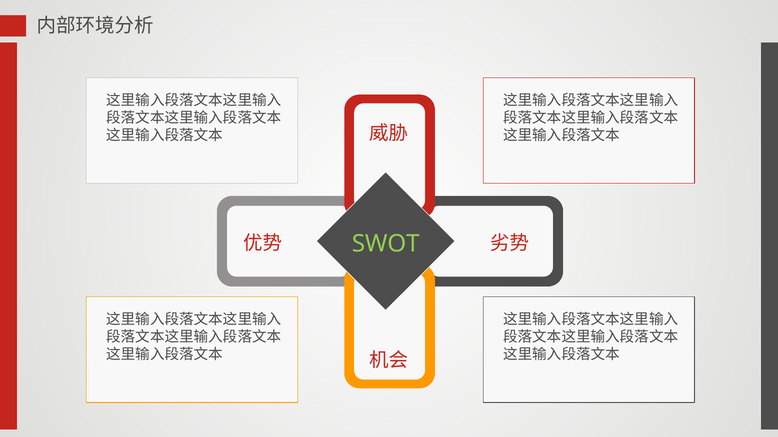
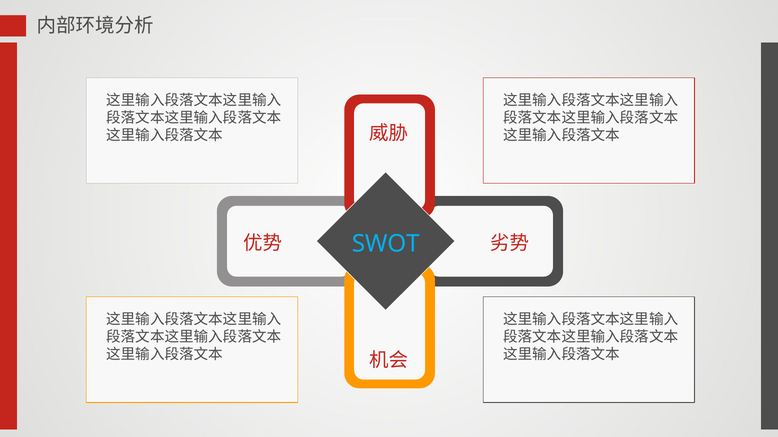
SWOT colour: light green -> light blue
